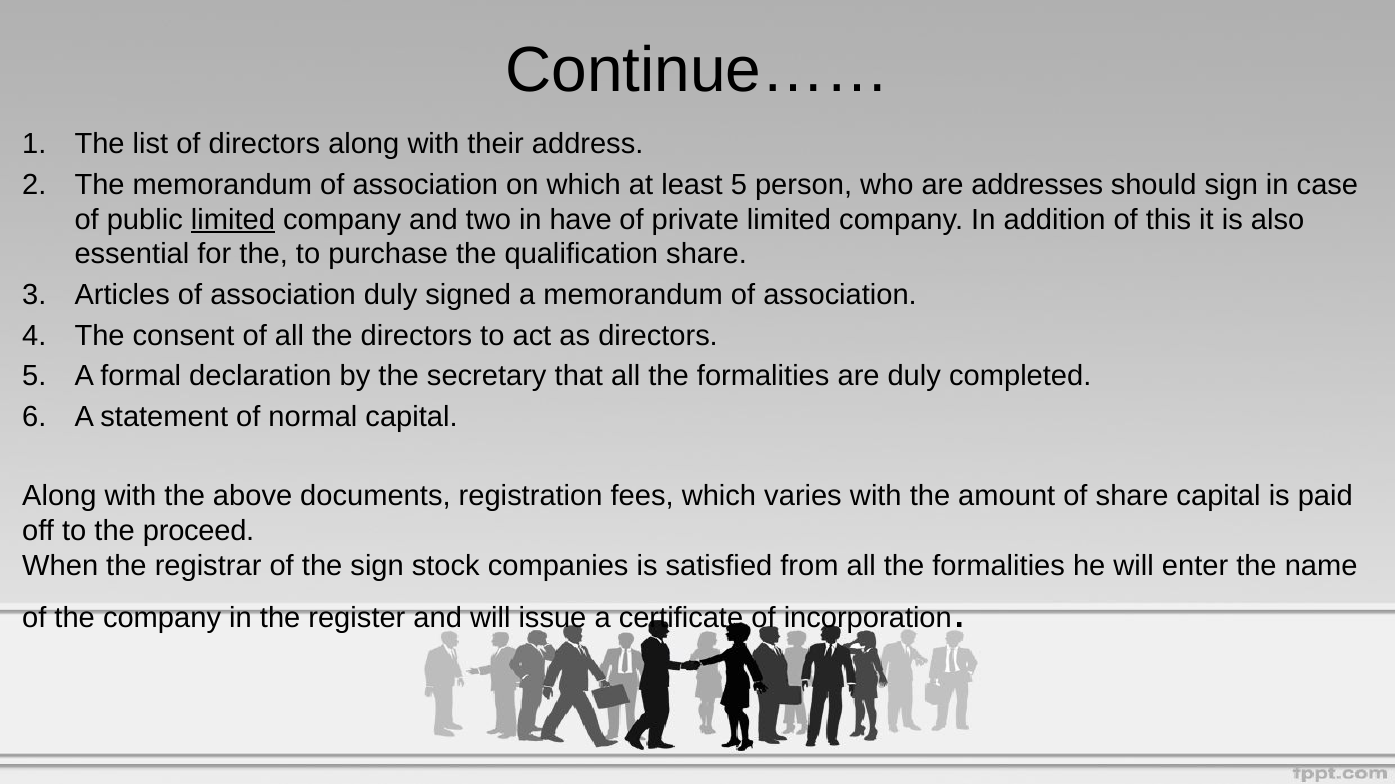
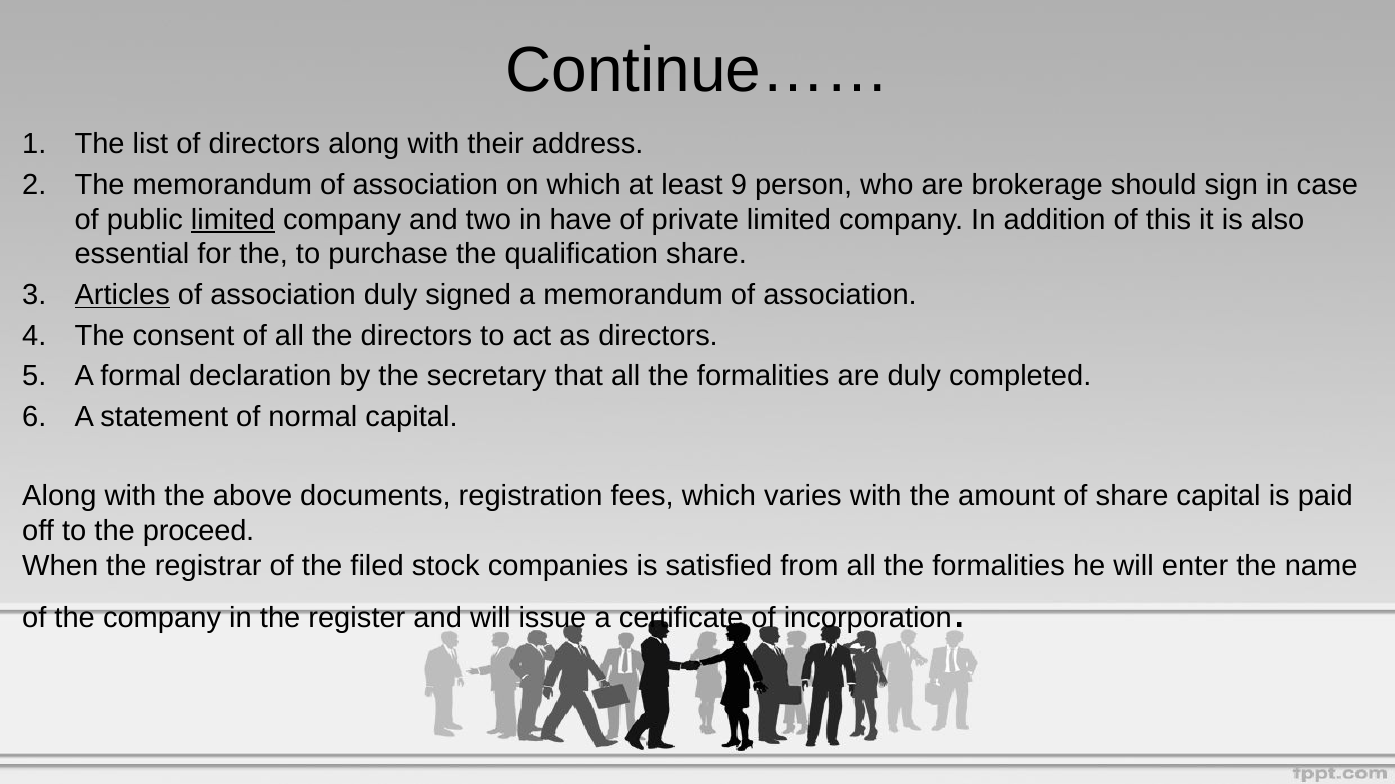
least 5: 5 -> 9
addresses: addresses -> brokerage
Articles underline: none -> present
the sign: sign -> filed
